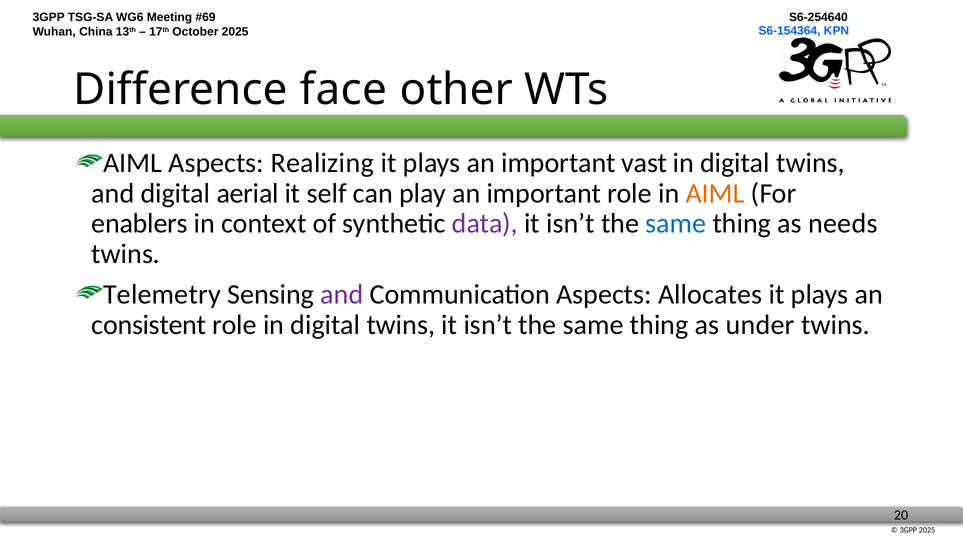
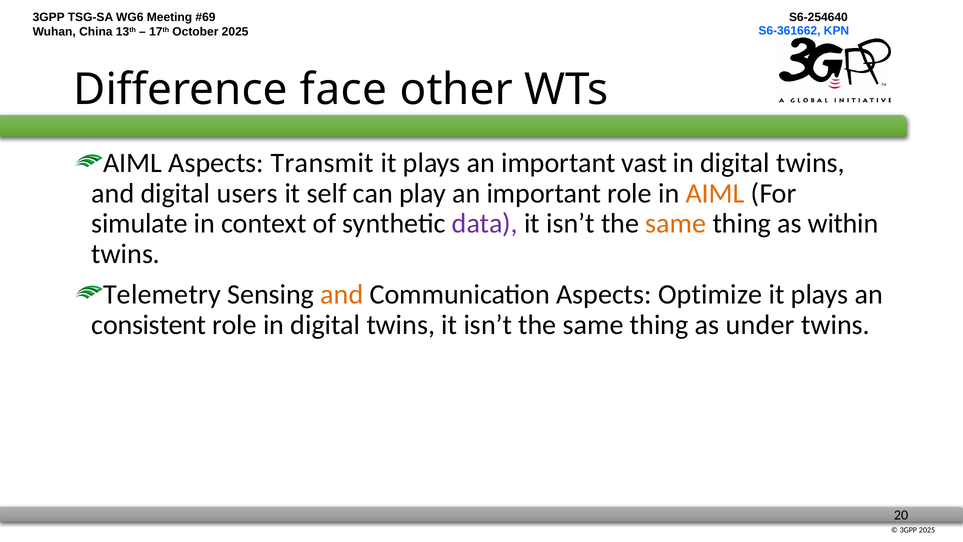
S6-154364: S6-154364 -> S6-361662
Realizing: Realizing -> Transmit
aerial: aerial -> users
enablers: enablers -> simulate
same at (676, 223) colour: blue -> orange
needs: needs -> within
and at (342, 294) colour: purple -> orange
Allocates: Allocates -> Optimize
